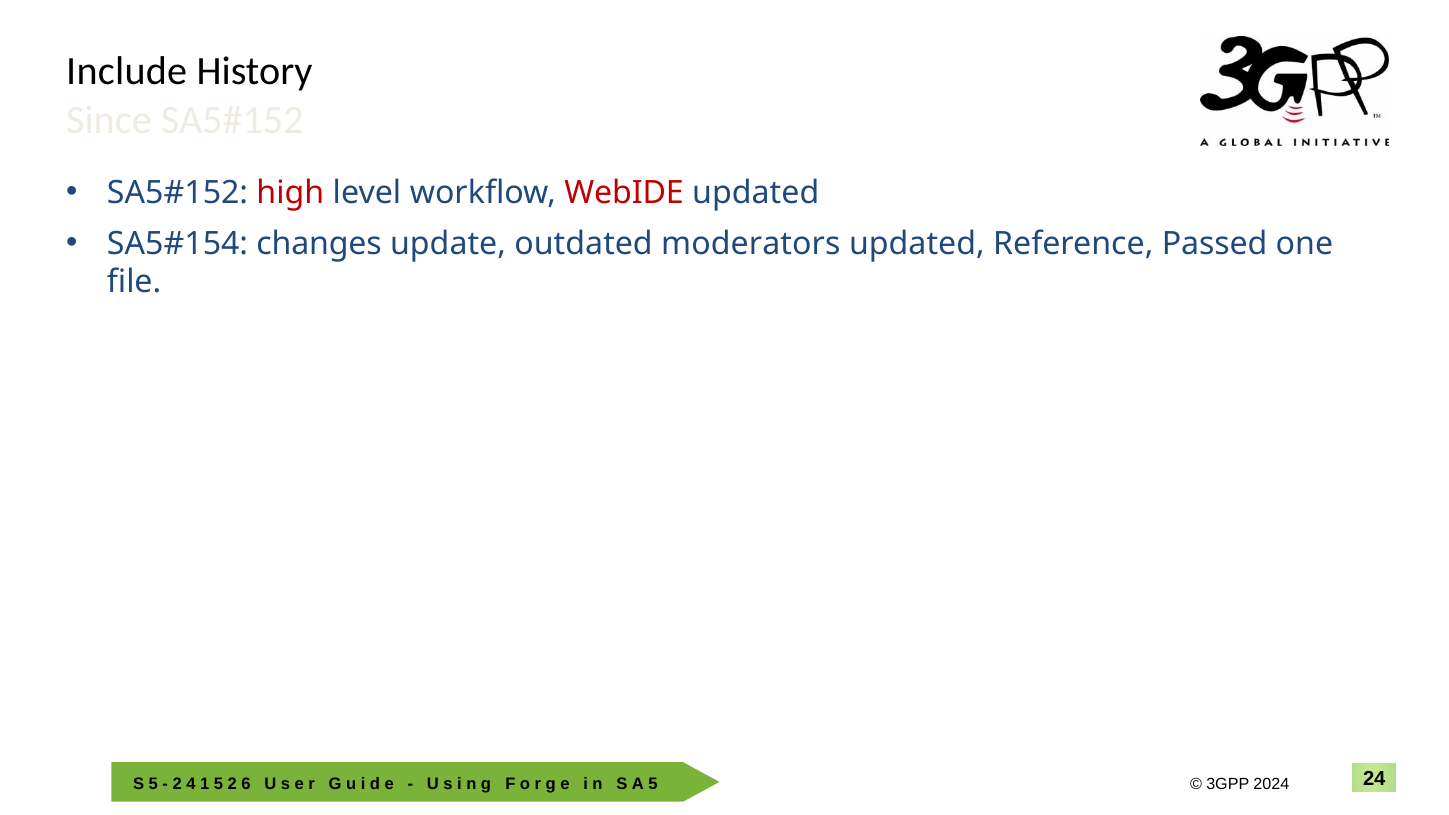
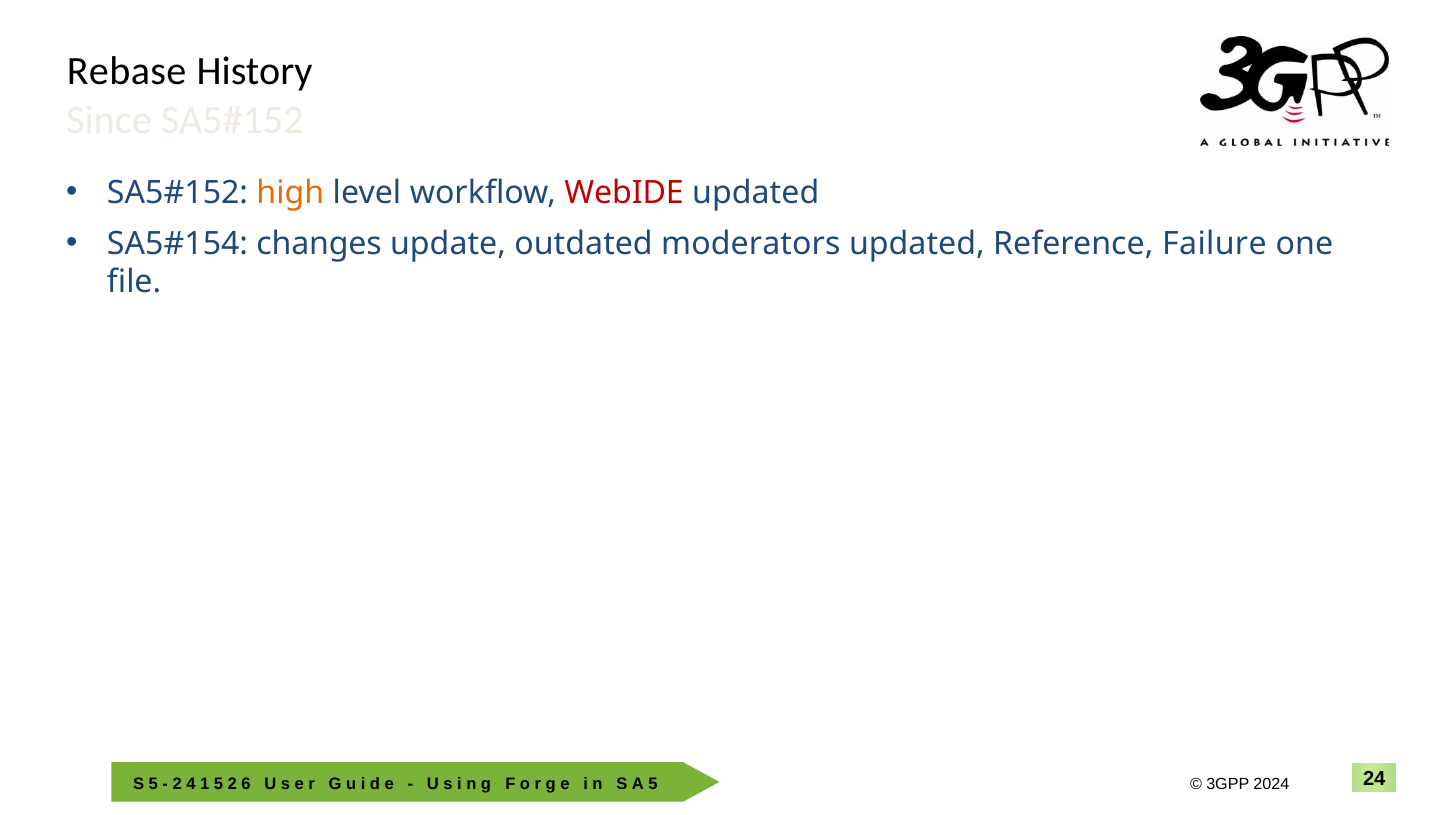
Include: Include -> Rebase
high colour: red -> orange
Passed: Passed -> Failure
